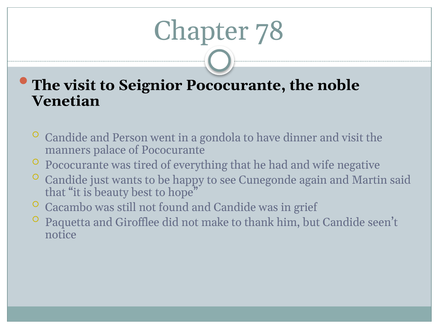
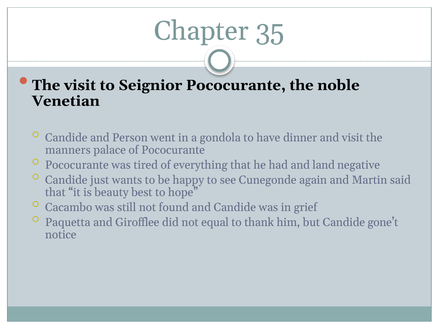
78: 78 -> 35
wife: wife -> land
make: make -> equal
seen’t: seen’t -> gone’t
